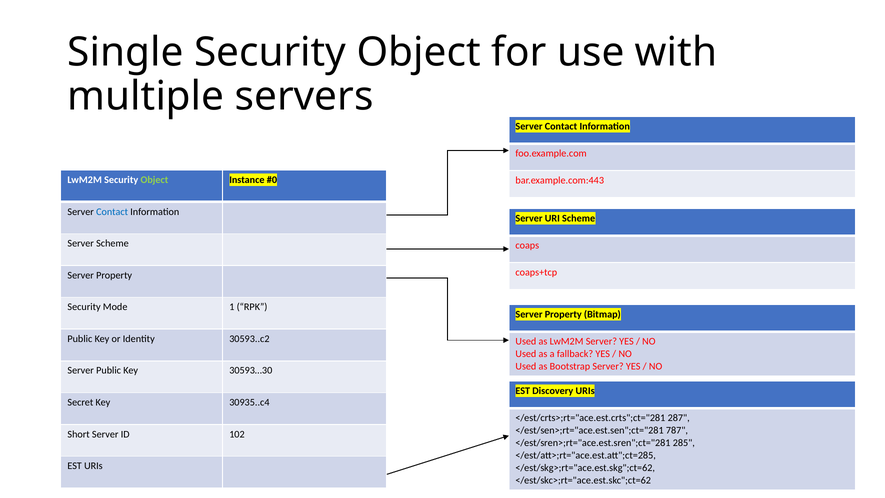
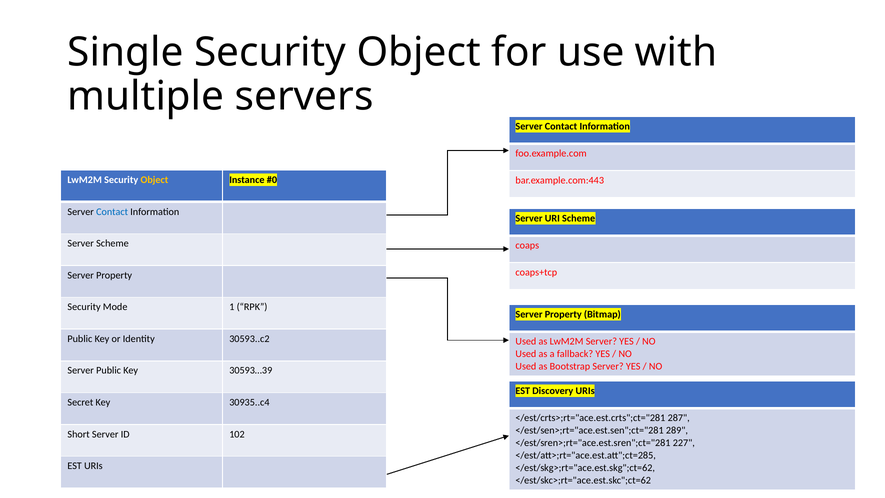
Object at (154, 180) colour: light green -> yellow
30593…30: 30593…30 -> 30593…39
787: 787 -> 289
285: 285 -> 227
